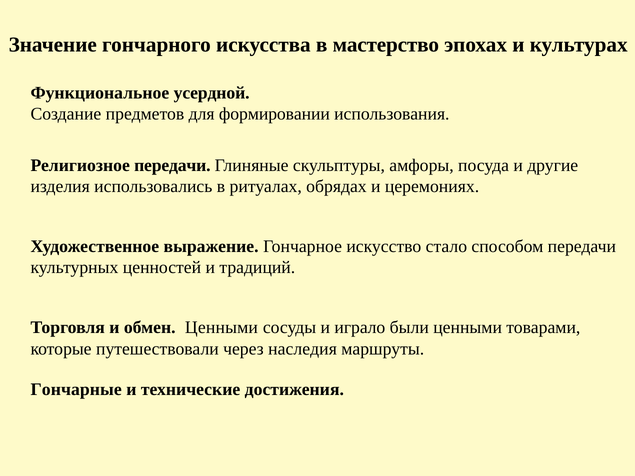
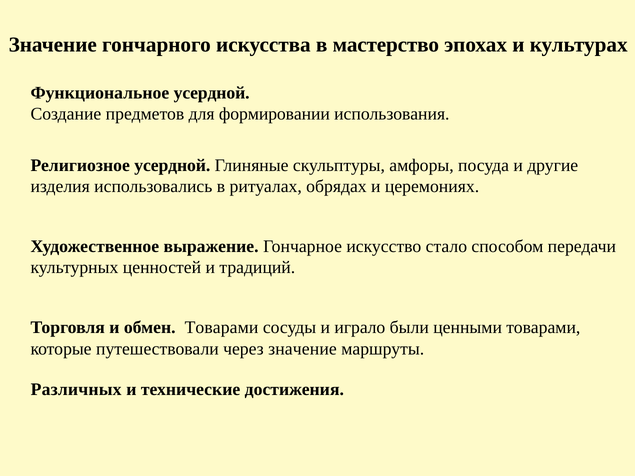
Религиозное передачи: передачи -> усердной
обмен Ценными: Ценными -> Товарами
через наследия: наследия -> значение
Гончарные: Гончарные -> Различных
